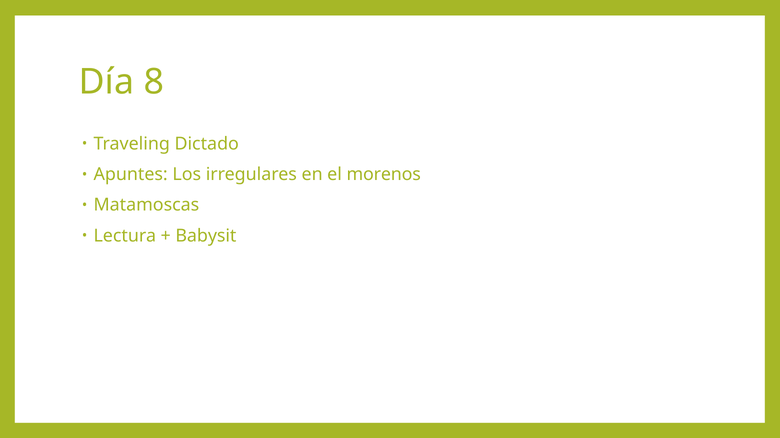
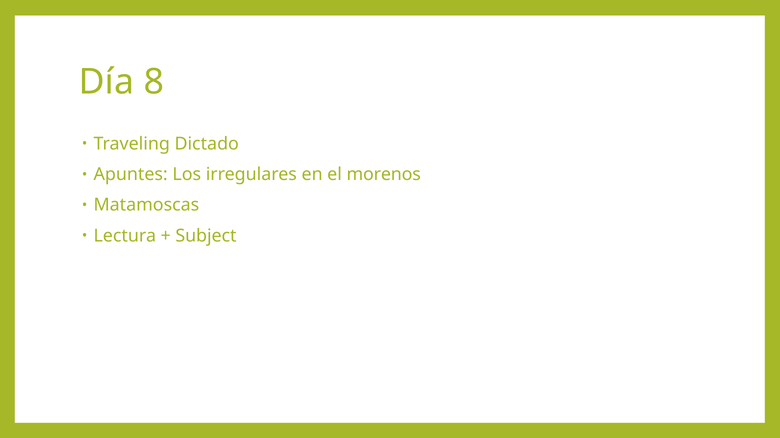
Babysit: Babysit -> Subject
